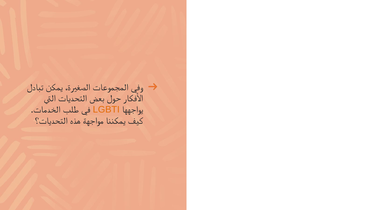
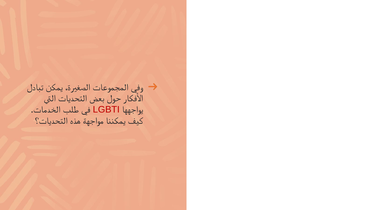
LGBTI colour: orange -> red
